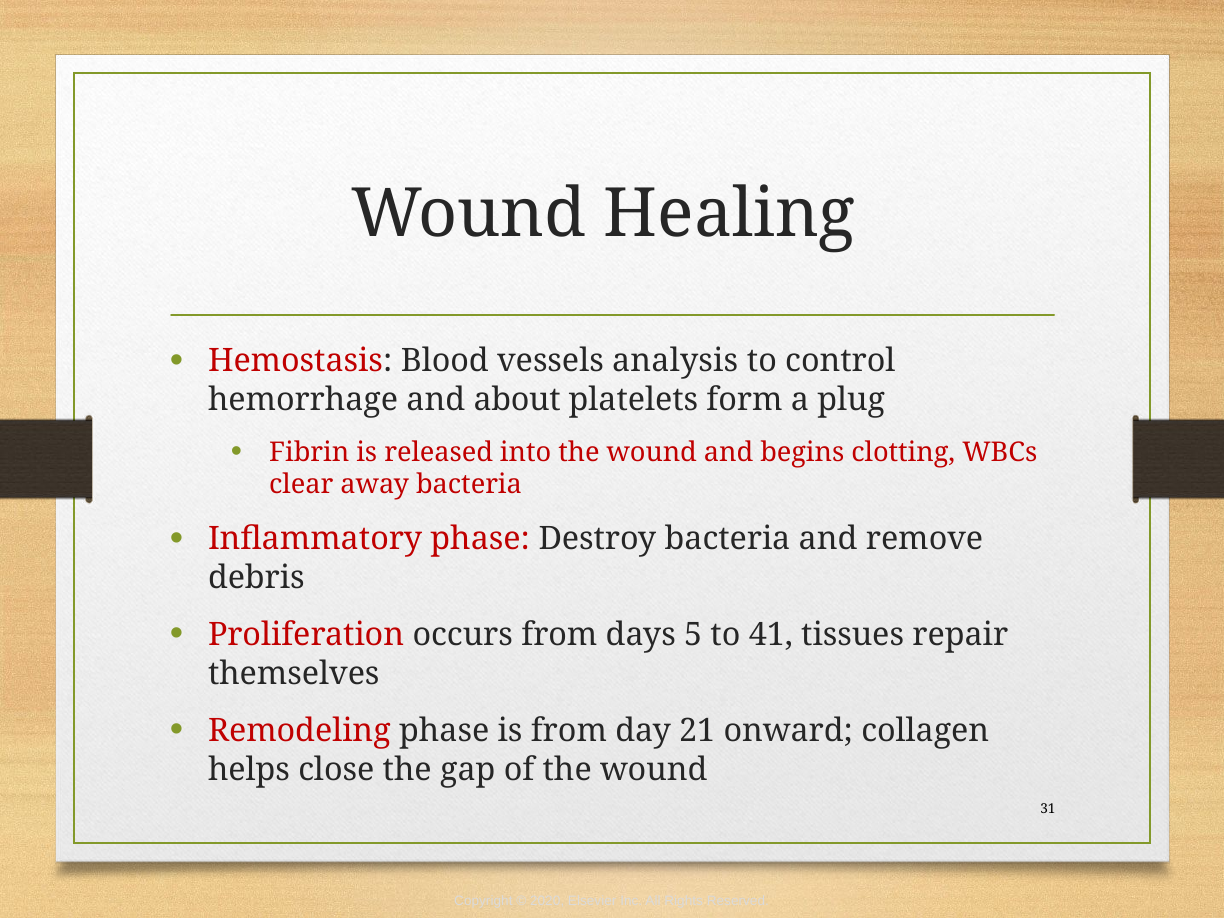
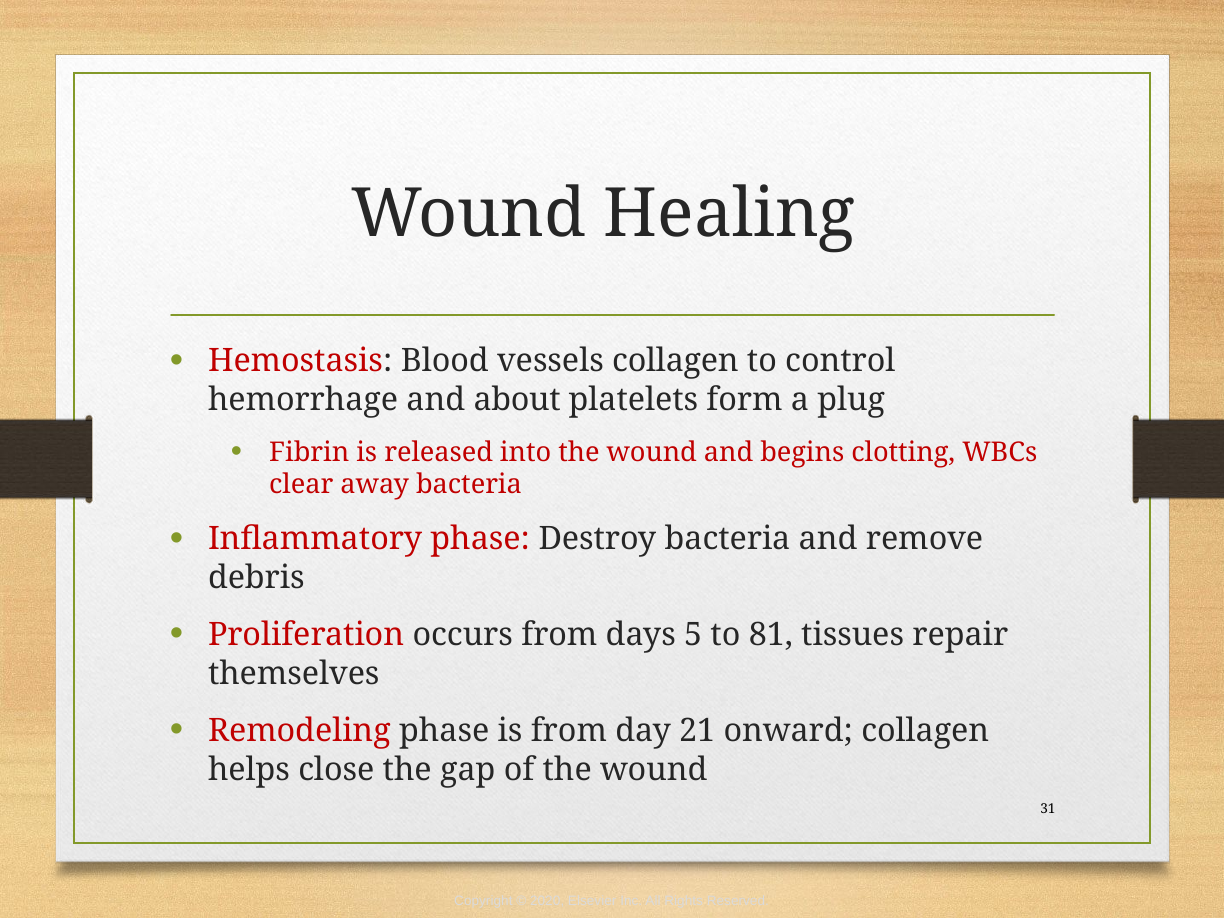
vessels analysis: analysis -> collagen
41: 41 -> 81
